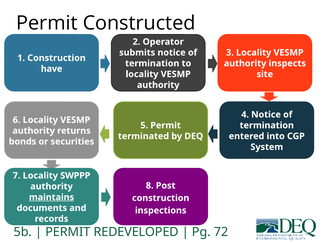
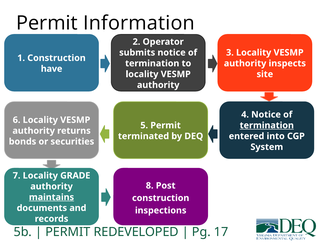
Constructed: Constructed -> Information
termination at (267, 125) underline: none -> present
SWPPP: SWPPP -> GRADE
72: 72 -> 17
